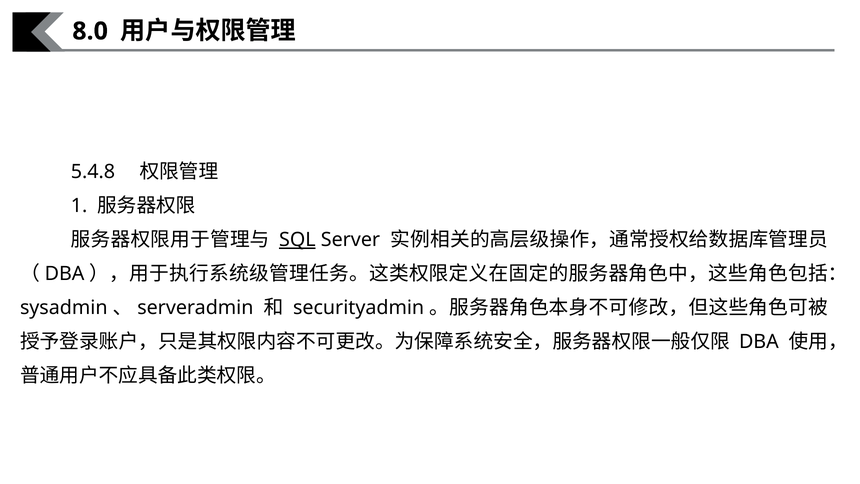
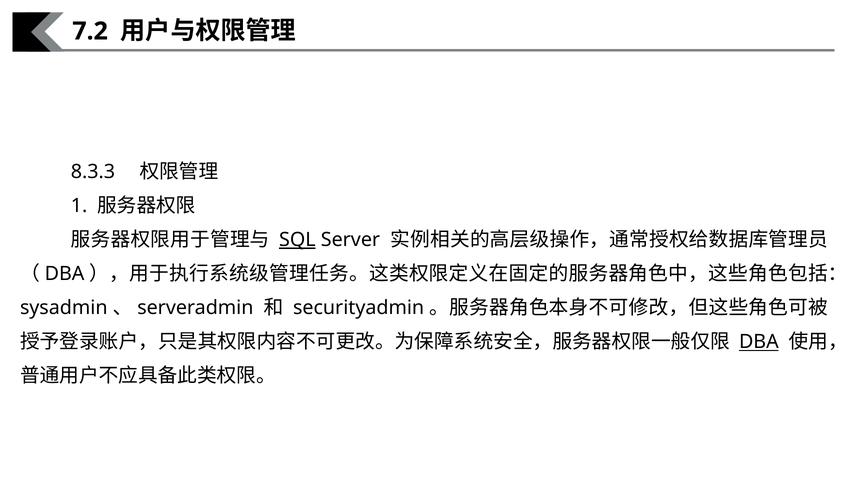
8.0: 8.0 -> 7.2
5.4.8: 5.4.8 -> 8.3.3
DBA at (759, 342) underline: none -> present
